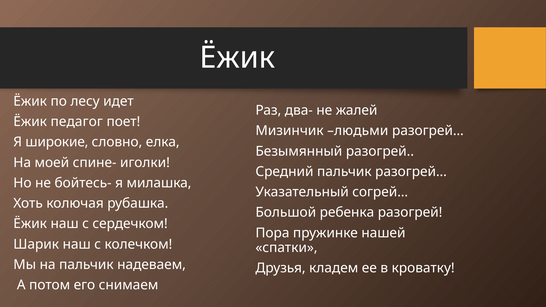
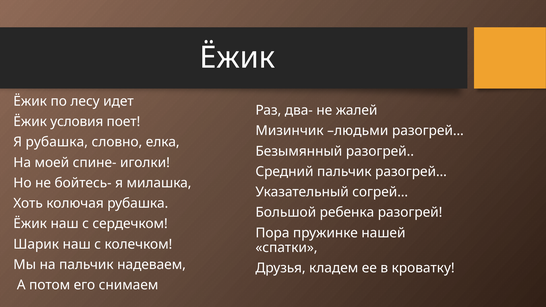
педагог: педагог -> условия
Я широкие: широкие -> рубашка
